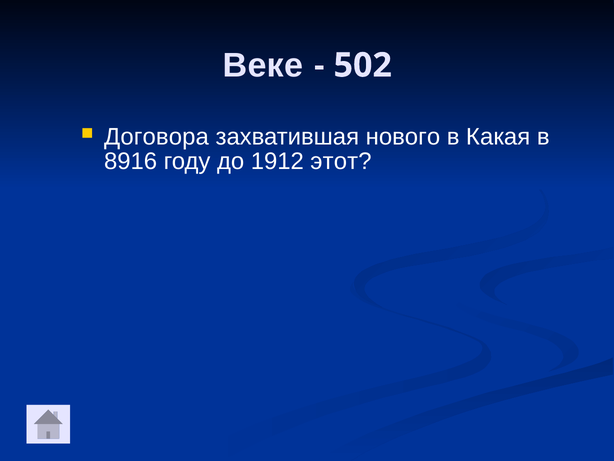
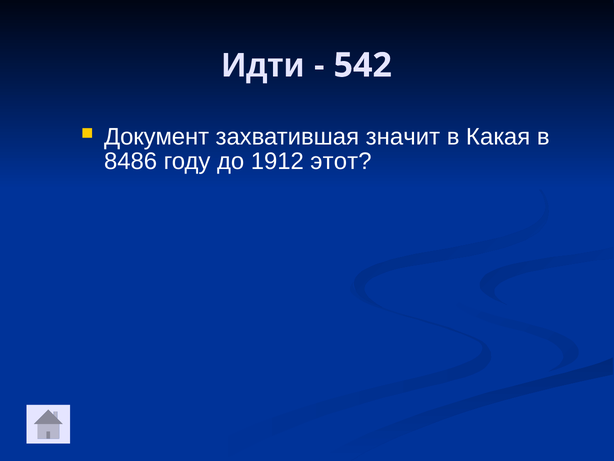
Веке: Веке -> Идти
502: 502 -> 542
Договора: Договора -> Документ
нового: нового -> значит
8916: 8916 -> 8486
